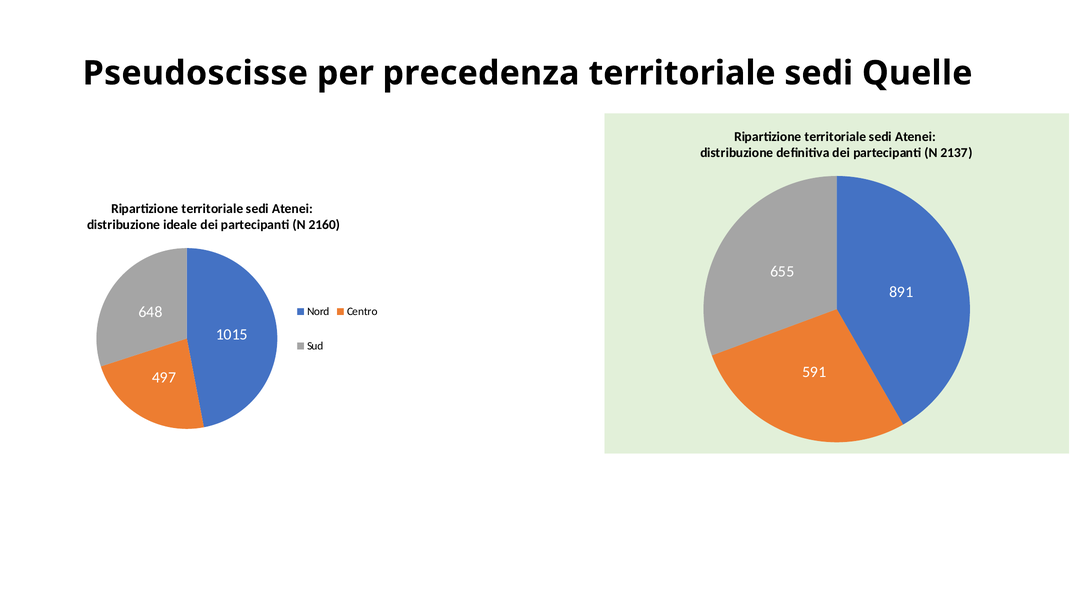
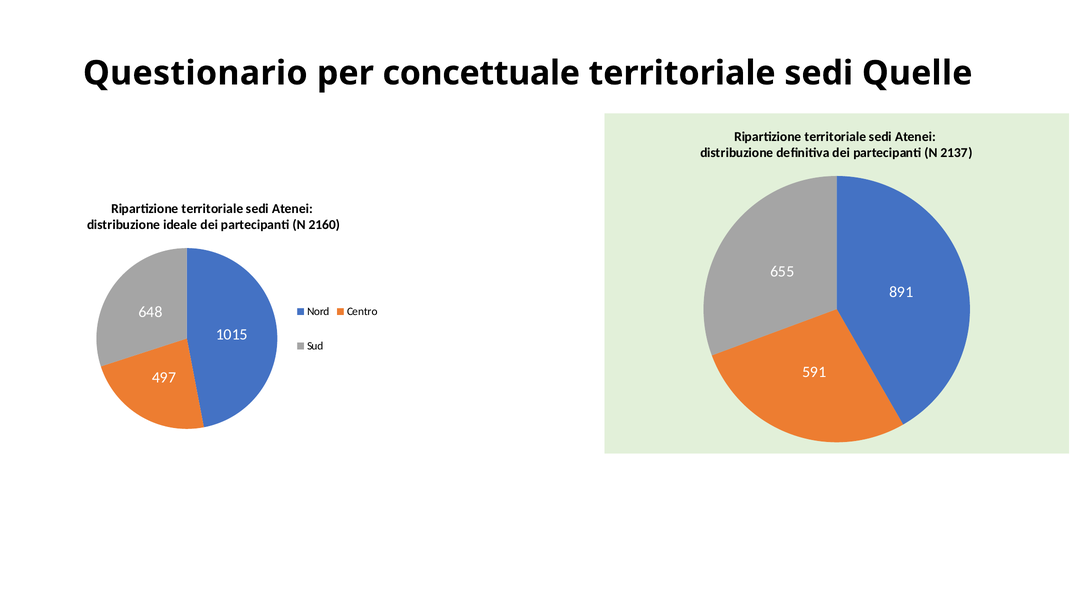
Pseudoscisse: Pseudoscisse -> Questionario
precedenza: precedenza -> concettuale
